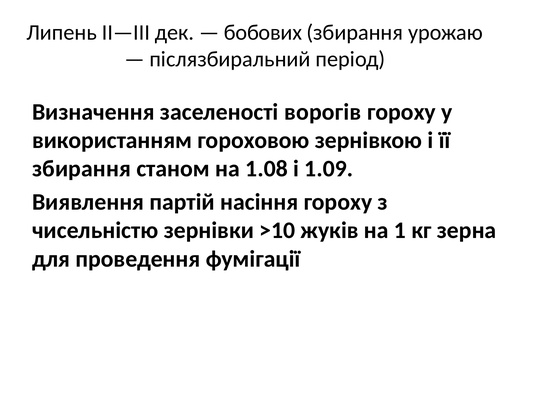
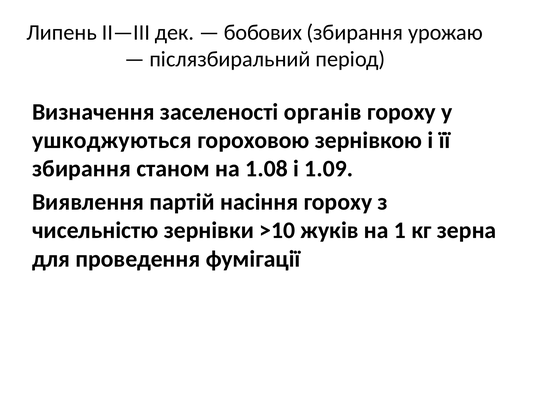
ворогів: ворогів -> органів
використанням: використанням -> ушкоджуються
